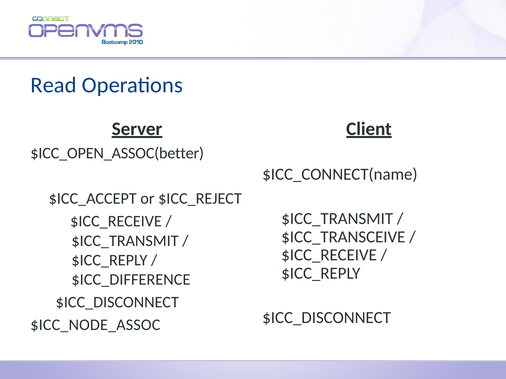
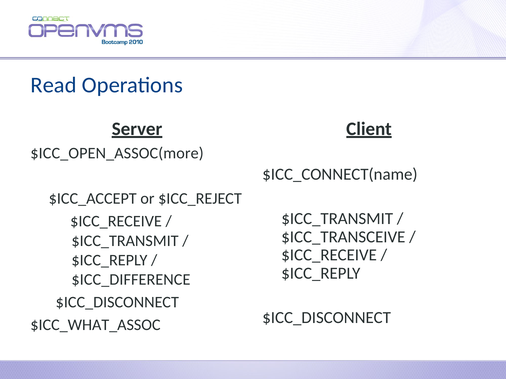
$ICC_OPEN_ASSOC(better: $ICC_OPEN_ASSOC(better -> $ICC_OPEN_ASSOC(more
$ICC_NODE_ASSOC: $ICC_NODE_ASSOC -> $ICC_WHAT_ASSOC
